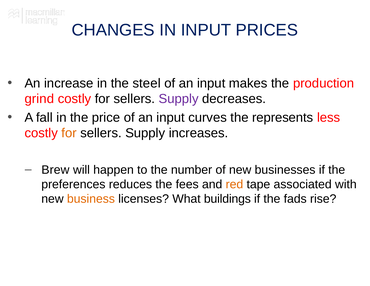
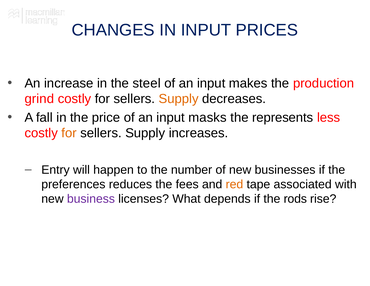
Supply at (179, 99) colour: purple -> orange
curves: curves -> masks
Brew: Brew -> Entry
business colour: orange -> purple
buildings: buildings -> depends
fads: fads -> rods
